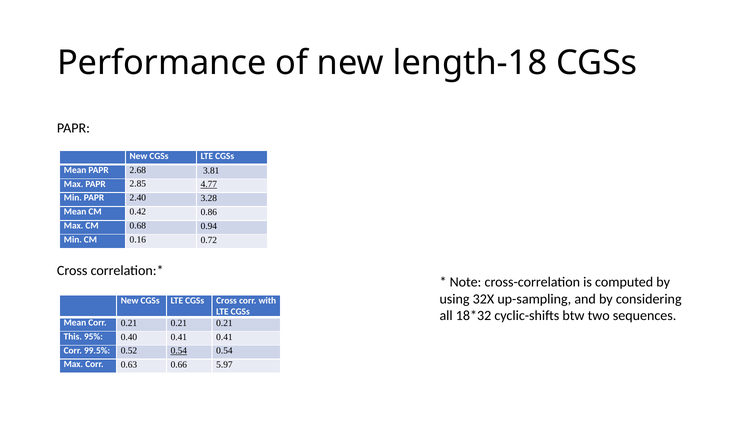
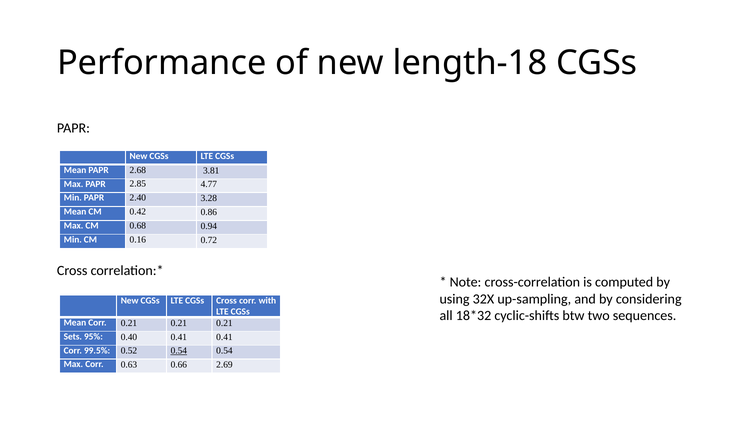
4.77 underline: present -> none
This: This -> Sets
5.97: 5.97 -> 2.69
